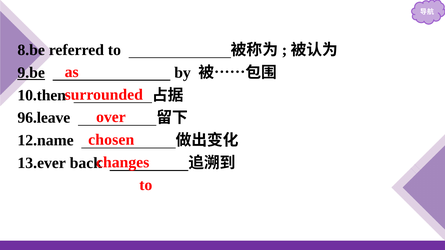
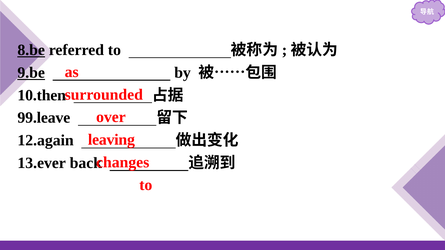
8.be underline: none -> present
96.leave: 96.leave -> 99.leave
chosen: chosen -> leaving
12.name: 12.name -> 12.again
